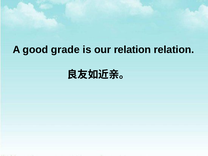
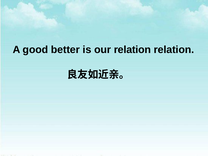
grade: grade -> better
